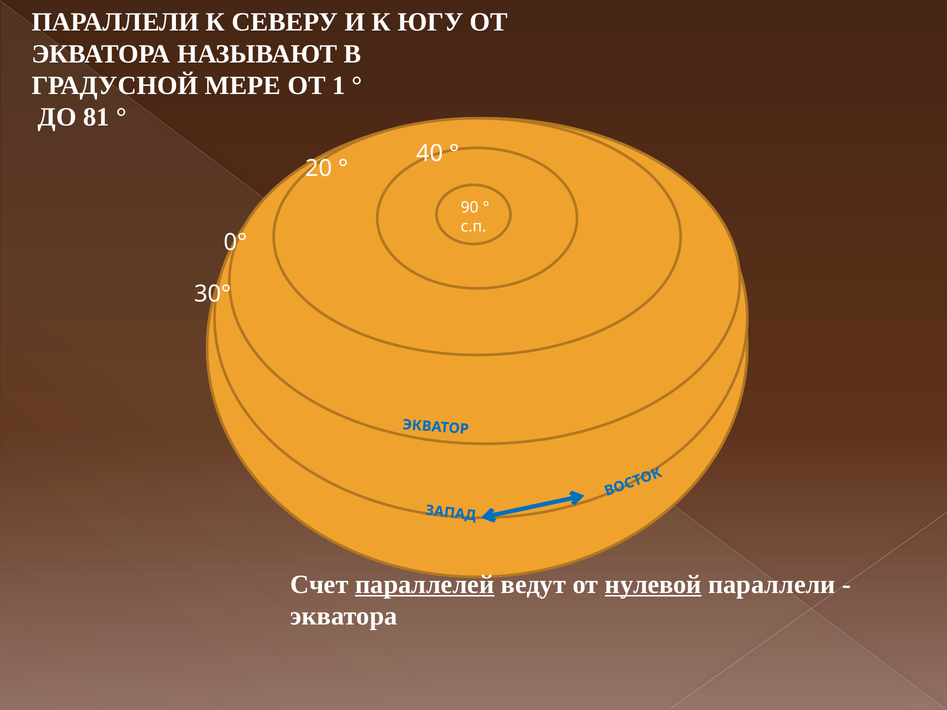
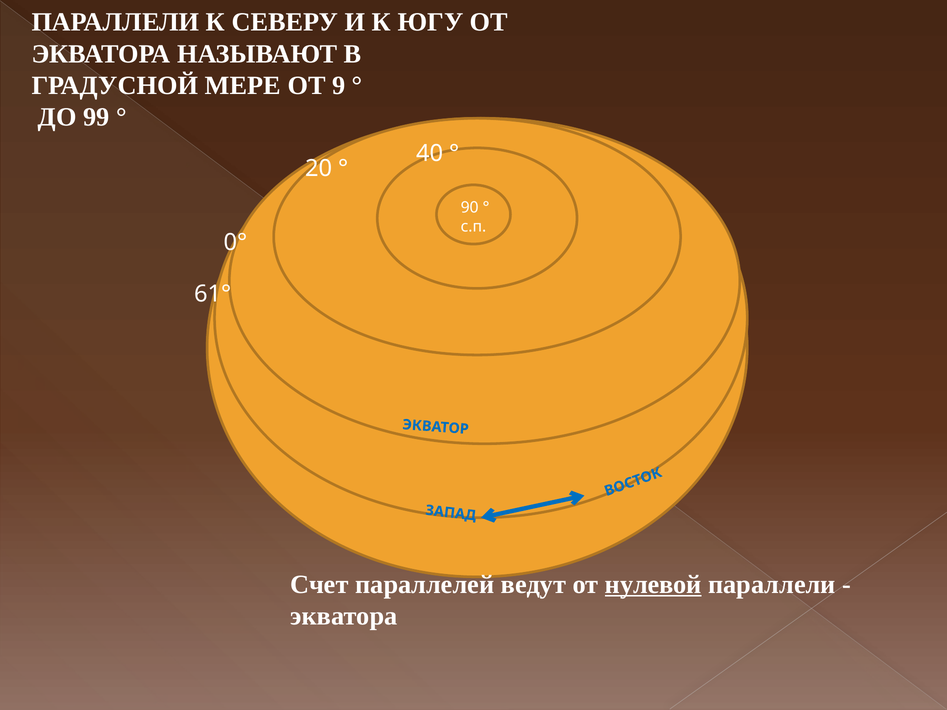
1: 1 -> 9
81: 81 -> 99
30°: 30° -> 61°
параллелей underline: present -> none
